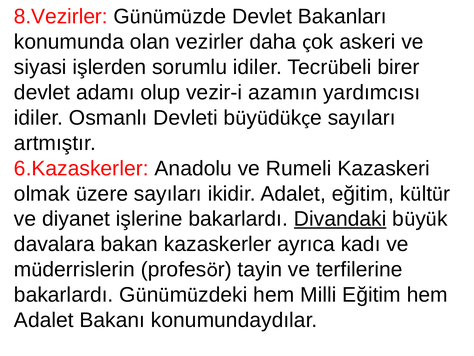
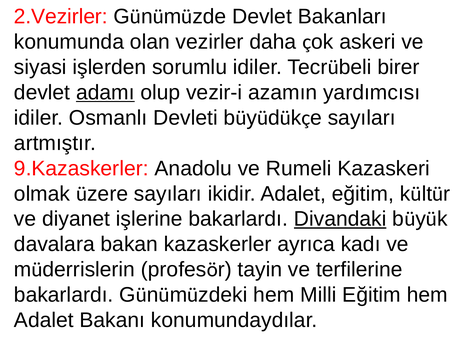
8.Vezirler: 8.Vezirler -> 2.Vezirler
adamı underline: none -> present
6.Kazaskerler: 6.Kazaskerler -> 9.Kazaskerler
